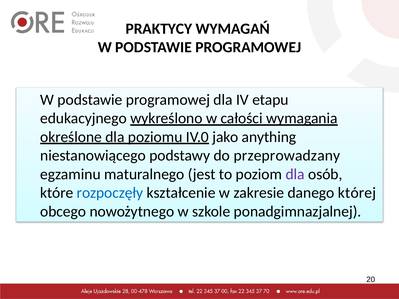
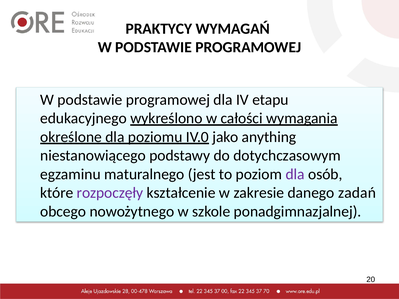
przeprowadzany: przeprowadzany -> dotychczasowym
rozpoczęły colour: blue -> purple
której: której -> zadań
